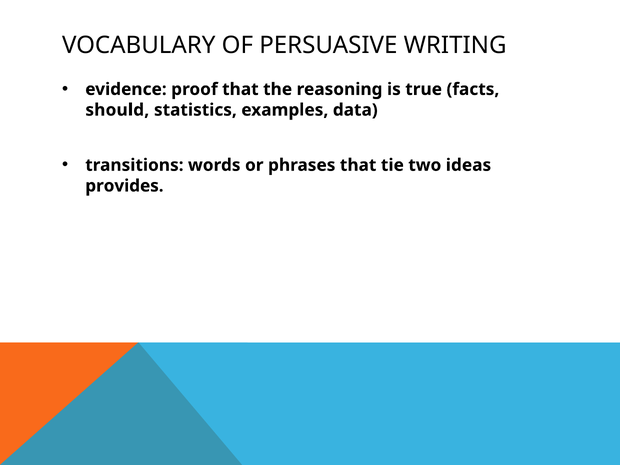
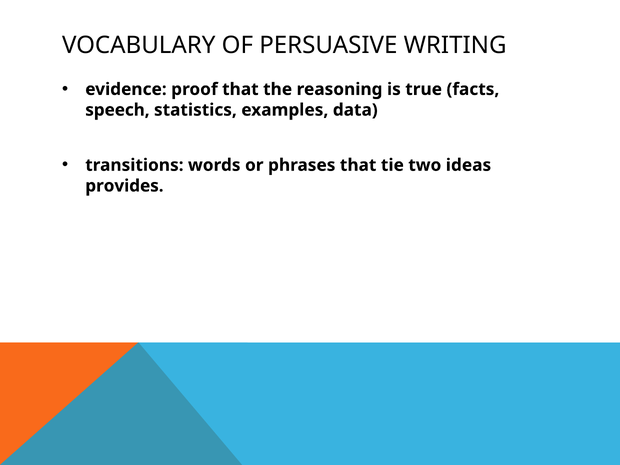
should: should -> speech
